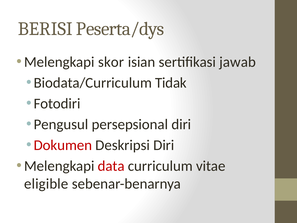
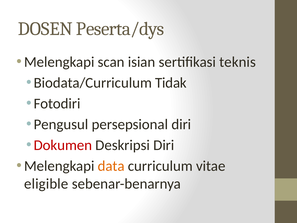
BERISI: BERISI -> DOSEN
skor: skor -> scan
jawab: jawab -> teknis
data colour: red -> orange
